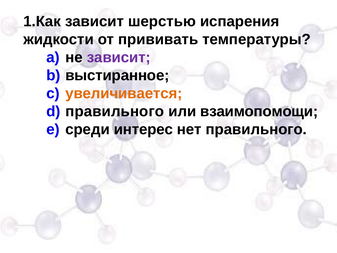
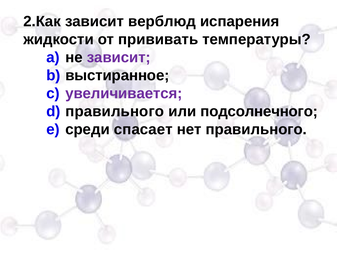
1.Как: 1.Как -> 2.Как
шерстью: шерстью -> верблюд
увеличивается colour: orange -> purple
взаимопомощи: взаимопомощи -> подсолнечного
интерес: интерес -> спасает
